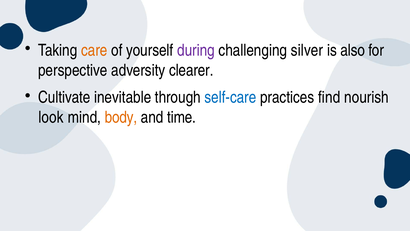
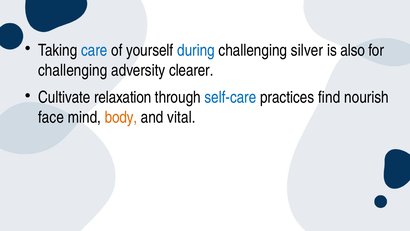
care colour: orange -> blue
during colour: purple -> blue
perspective at (73, 70): perspective -> challenging
inevitable: inevitable -> relaxation
look: look -> face
time: time -> vital
